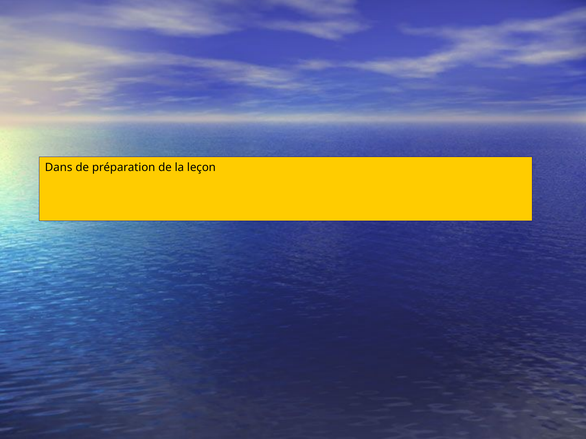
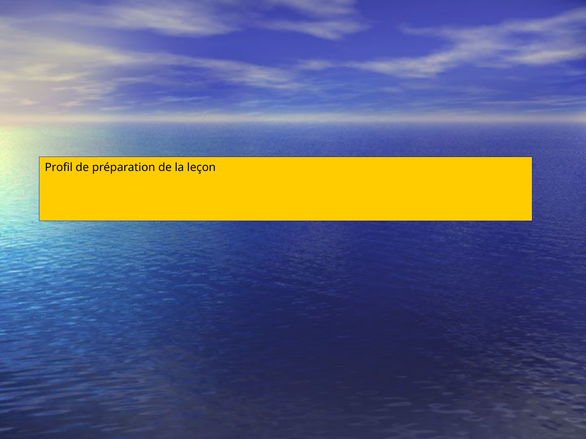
Dans: Dans -> Profil
